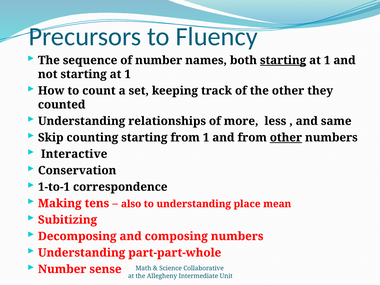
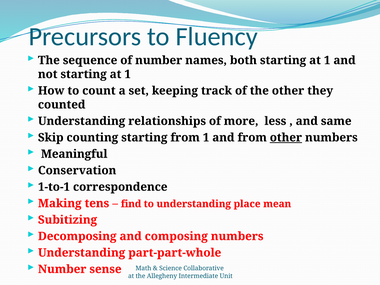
starting at (283, 60) underline: present -> none
Interactive: Interactive -> Meaningful
also: also -> find
